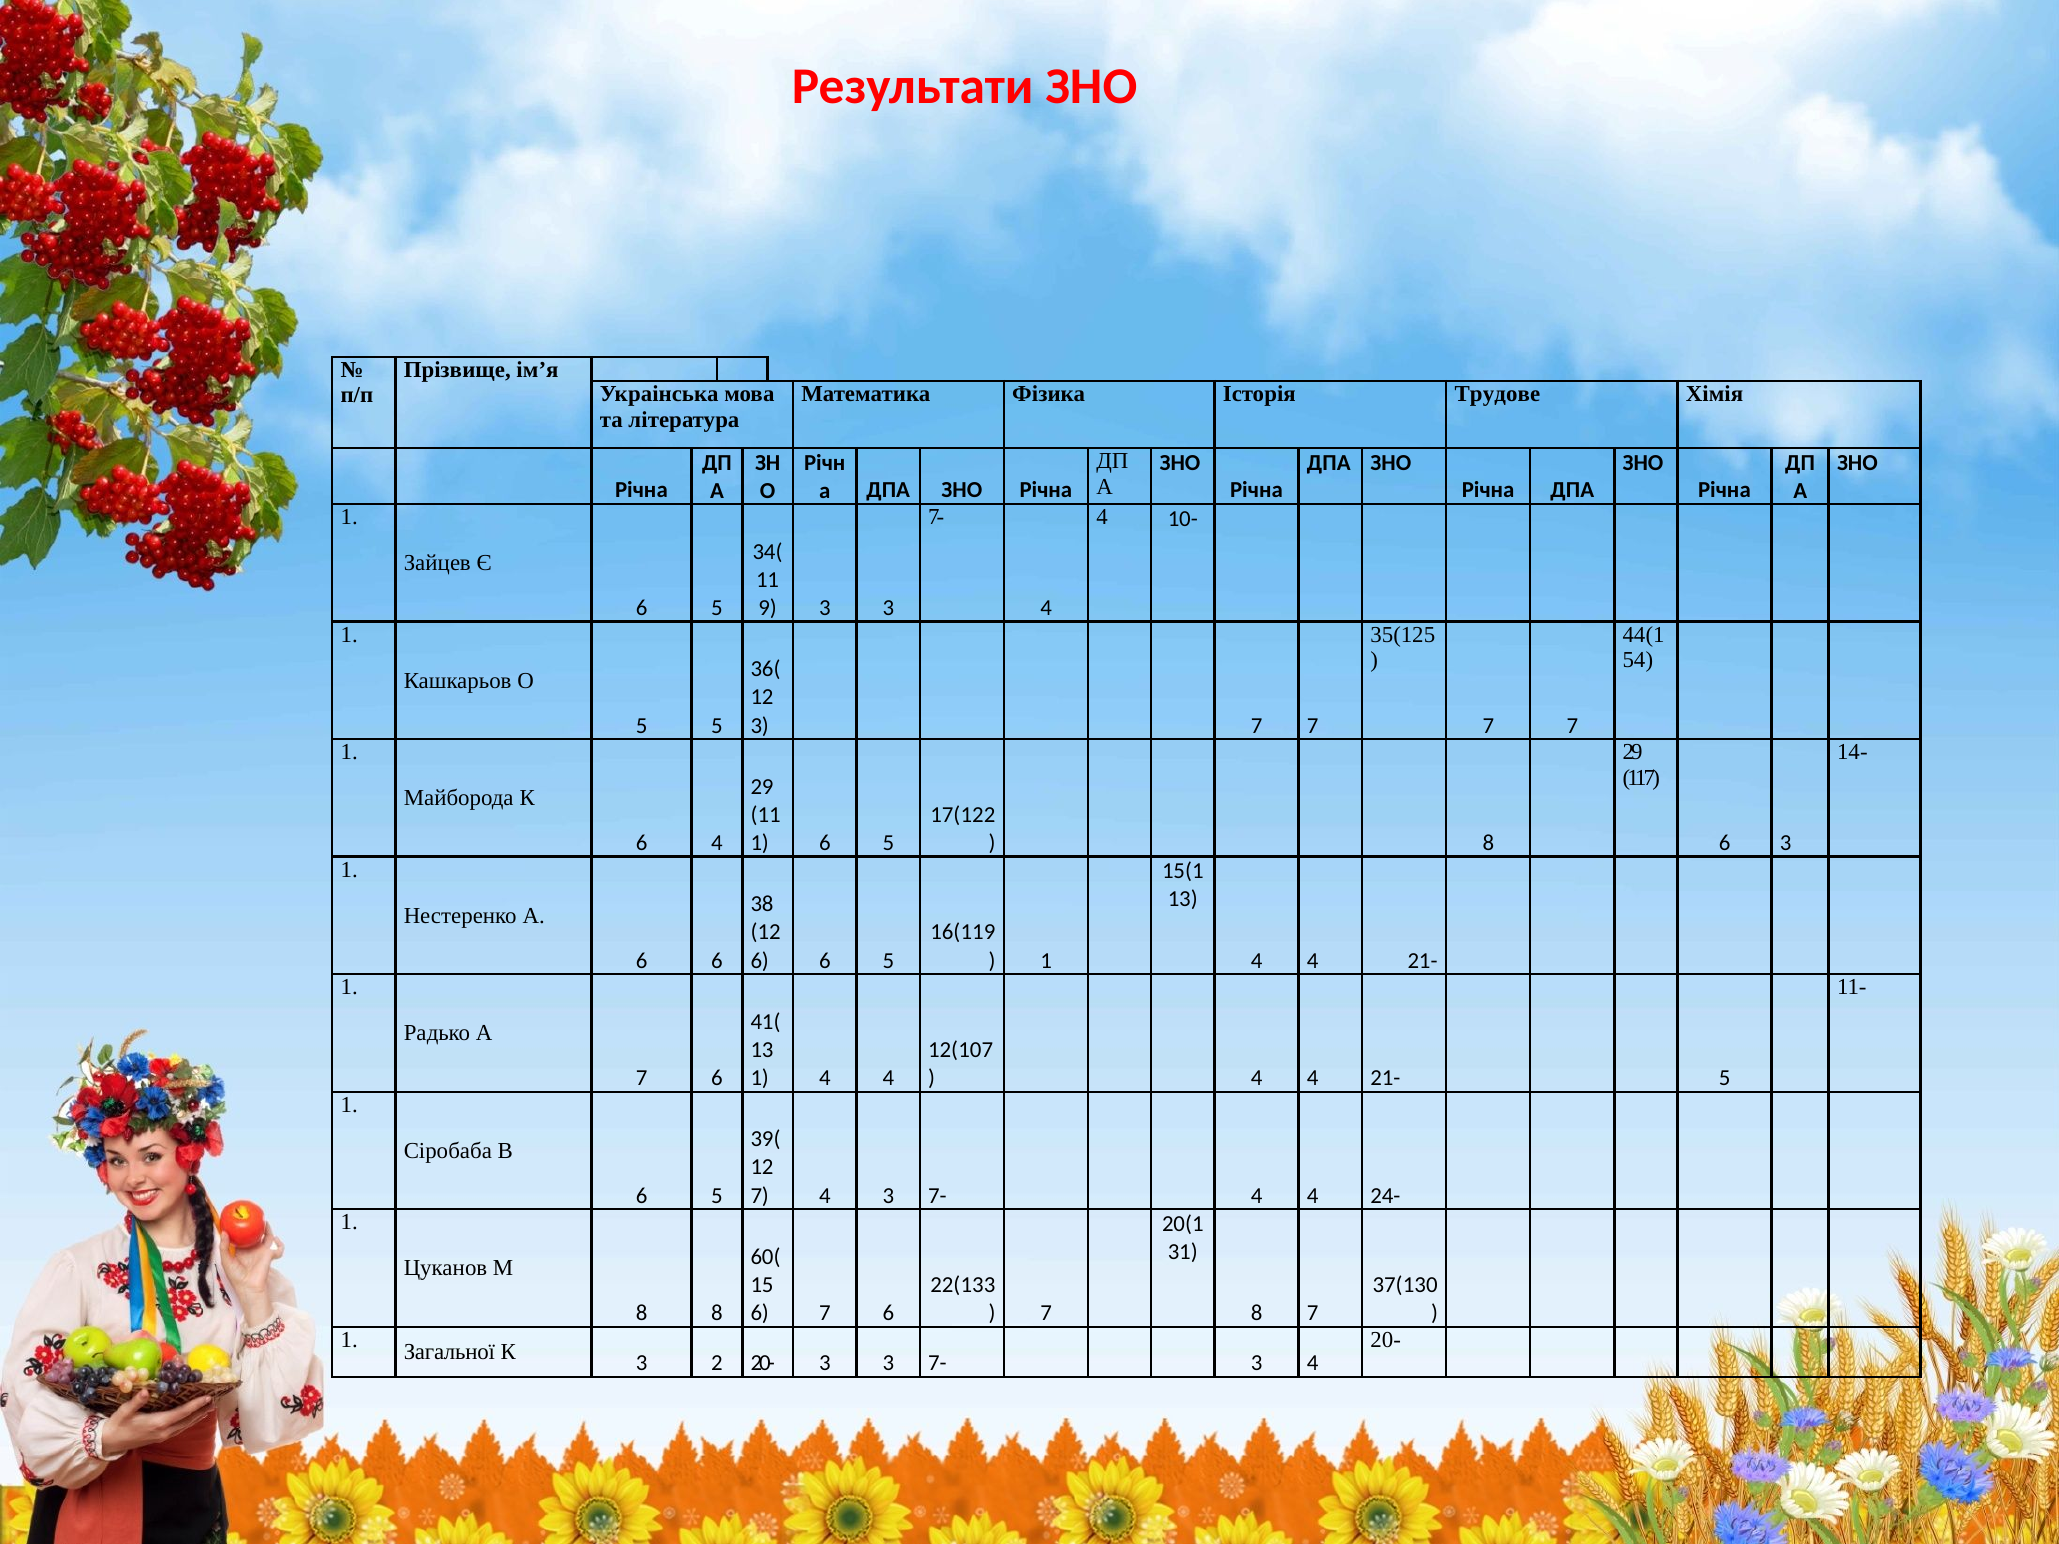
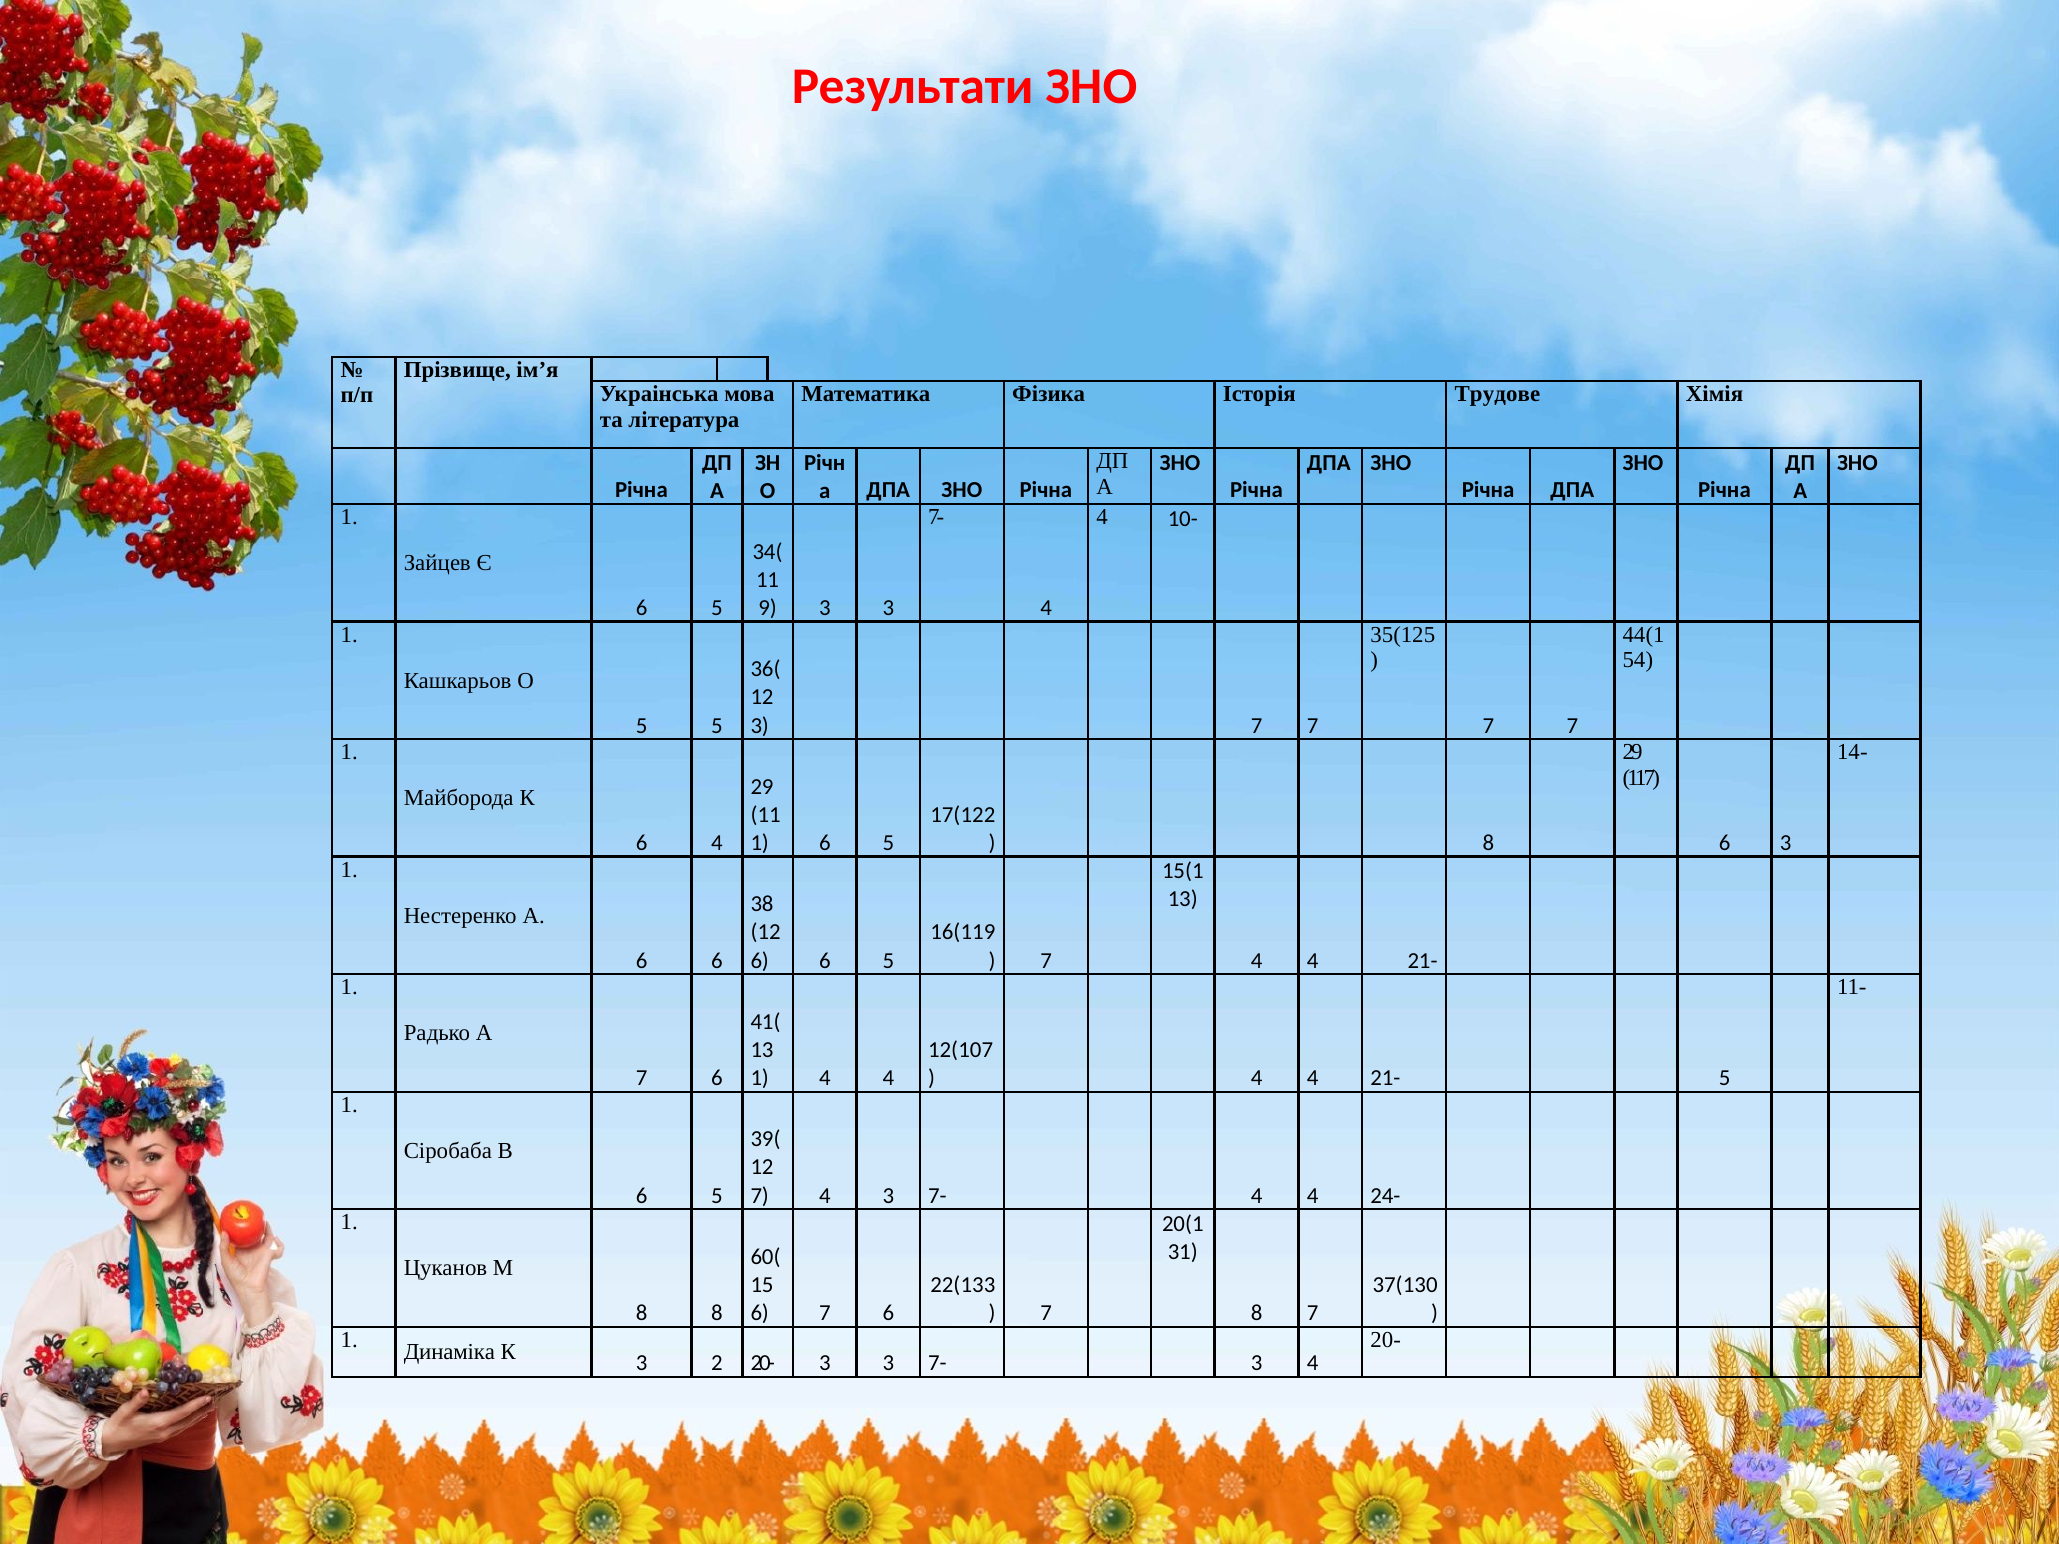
1 at (1046, 961): 1 -> 7
Загальної: Загальної -> Динаміка
